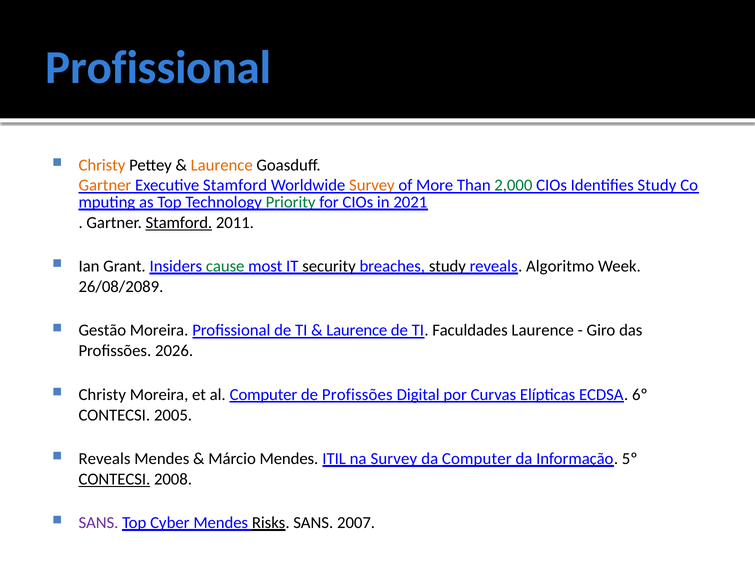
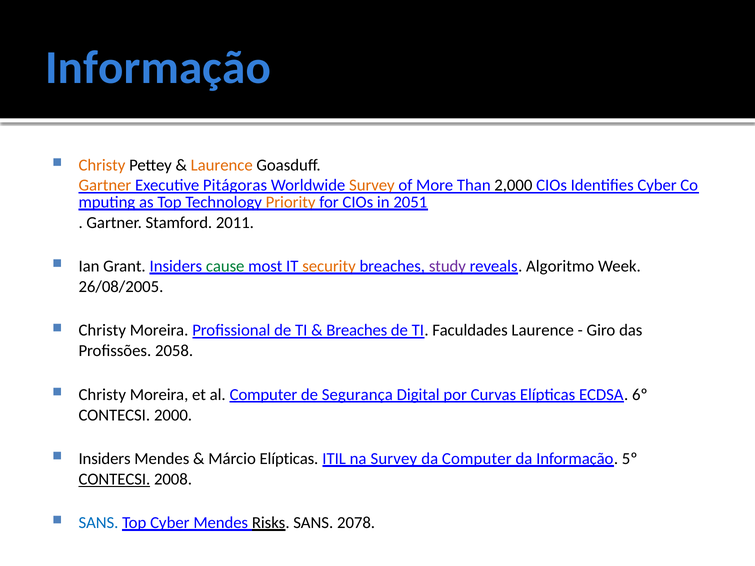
Profissional at (158, 68): Profissional -> Informação
Executive Stamford: Stamford -> Pitágoras
2,000 colour: green -> black
Identifies Study: Study -> Cyber
Priority colour: green -> orange
2021: 2021 -> 2051
Stamford at (179, 223) underline: present -> none
security colour: black -> orange
study at (447, 266) colour: black -> purple
26/08/2089: 26/08/2089 -> 26/08/2005
Gestão at (102, 331): Gestão -> Christy
Laurence at (357, 331): Laurence -> Breaches
2026: 2026 -> 2058
de Profissões: Profissões -> Segurança
2005: 2005 -> 2000
Reveals at (104, 459): Reveals -> Insiders
Márcio Mendes: Mendes -> Elípticas
SANS at (98, 523) colour: purple -> blue
2007: 2007 -> 2078
